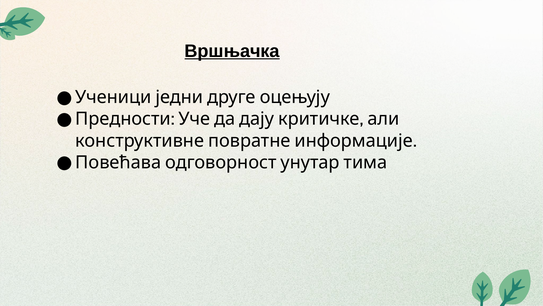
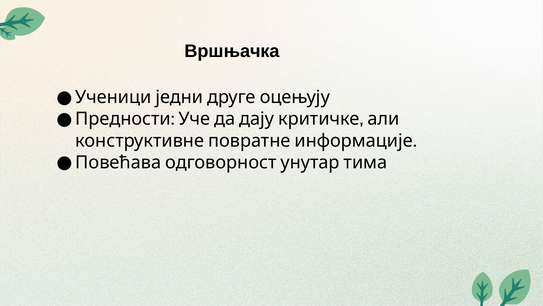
Вршњачка underline: present -> none
